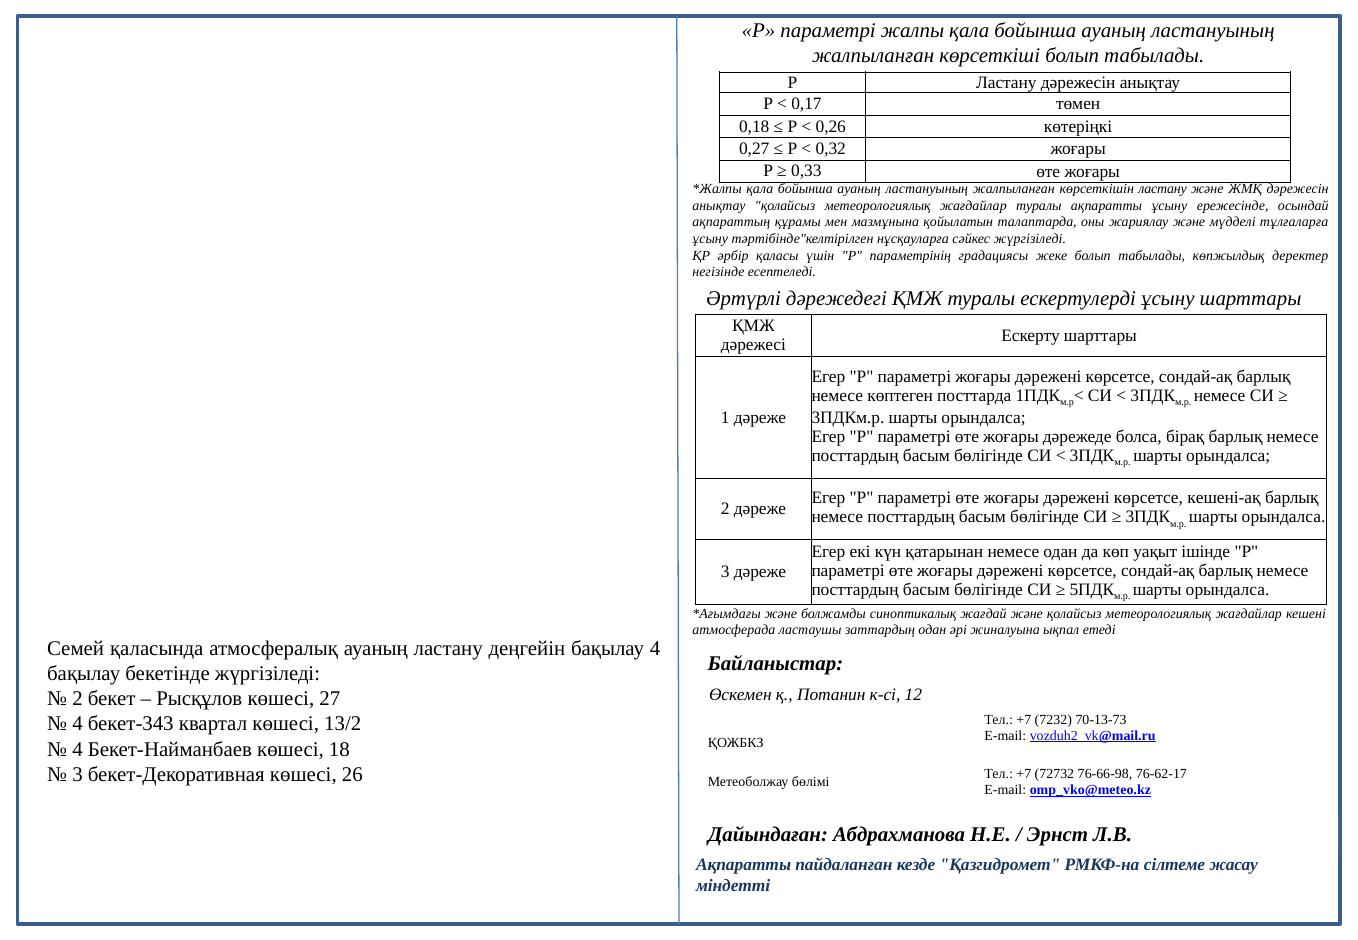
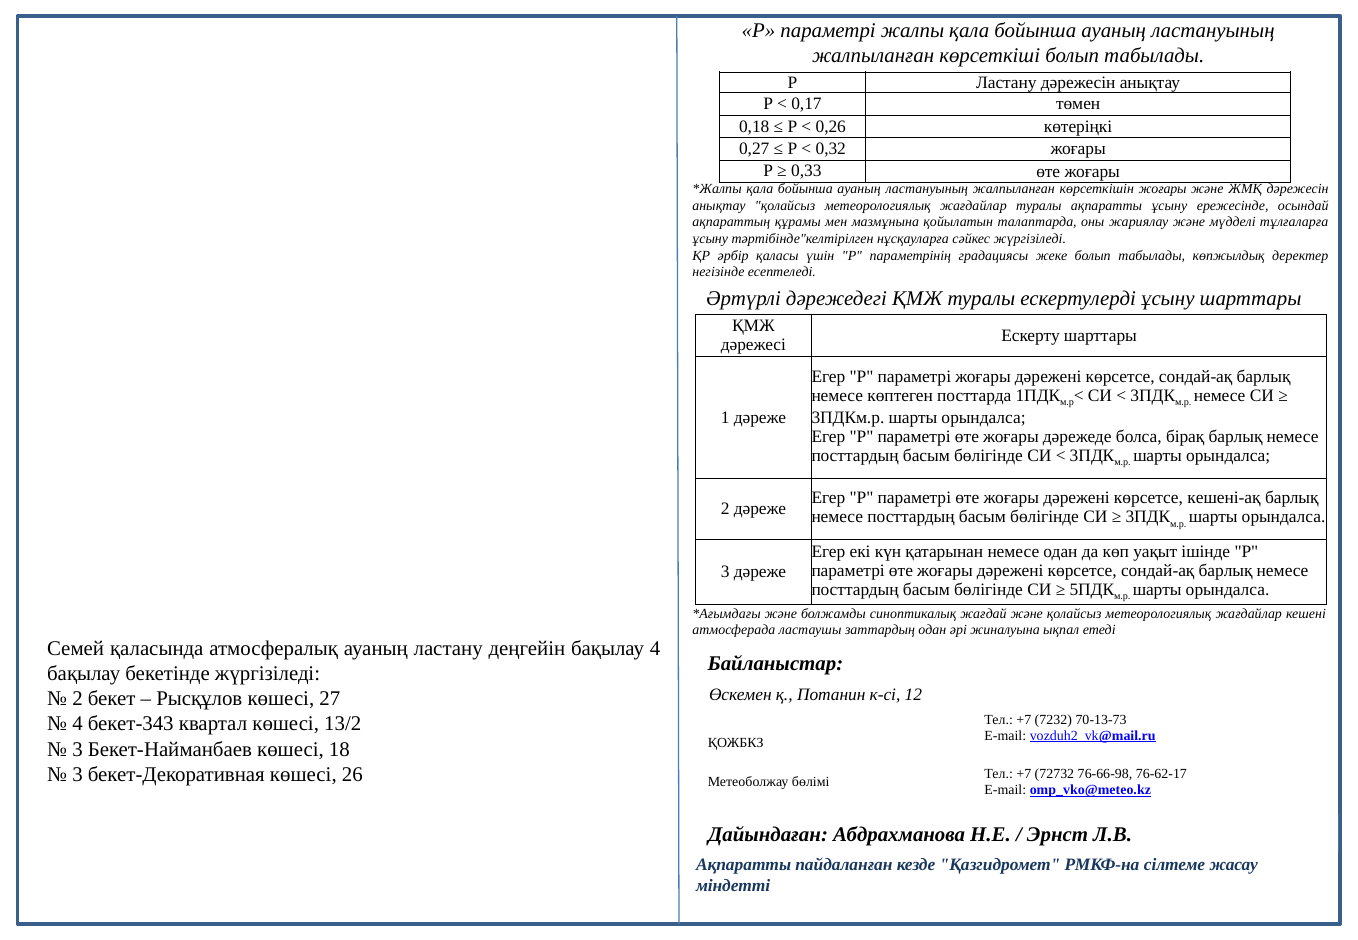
көрсеткішін ластану: ластану -> жоғары
4 at (78, 749): 4 -> 3
